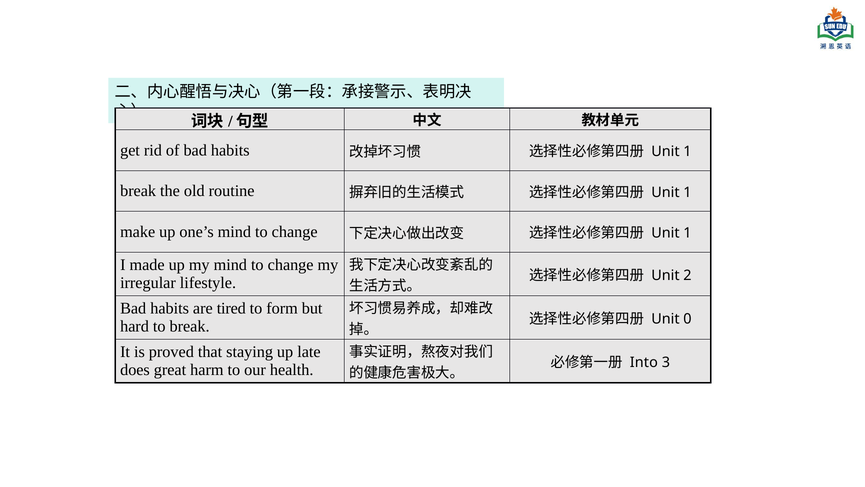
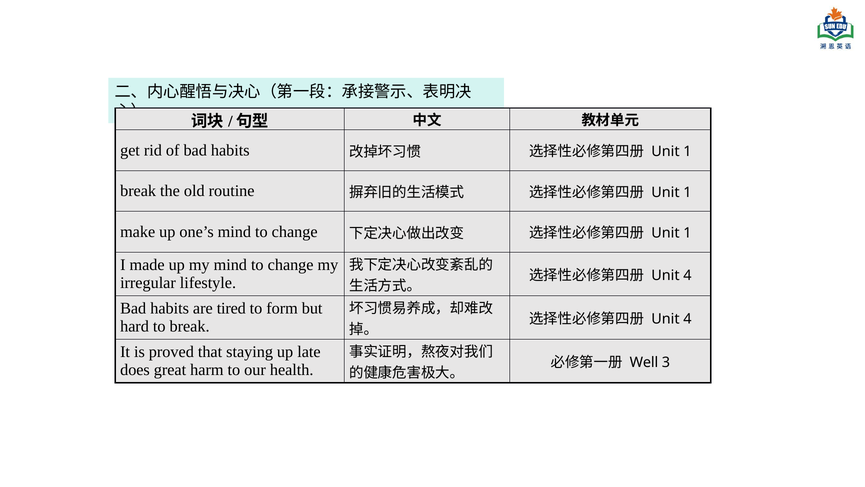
2 at (687, 275): 2 -> 4
0 at (687, 319): 0 -> 4
Into: Into -> Well
